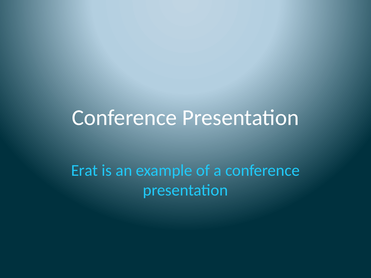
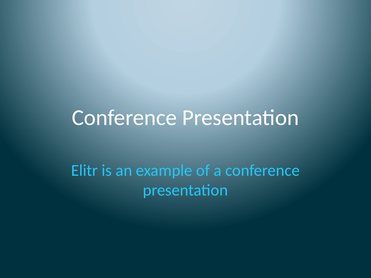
Erat: Erat -> Elitr
